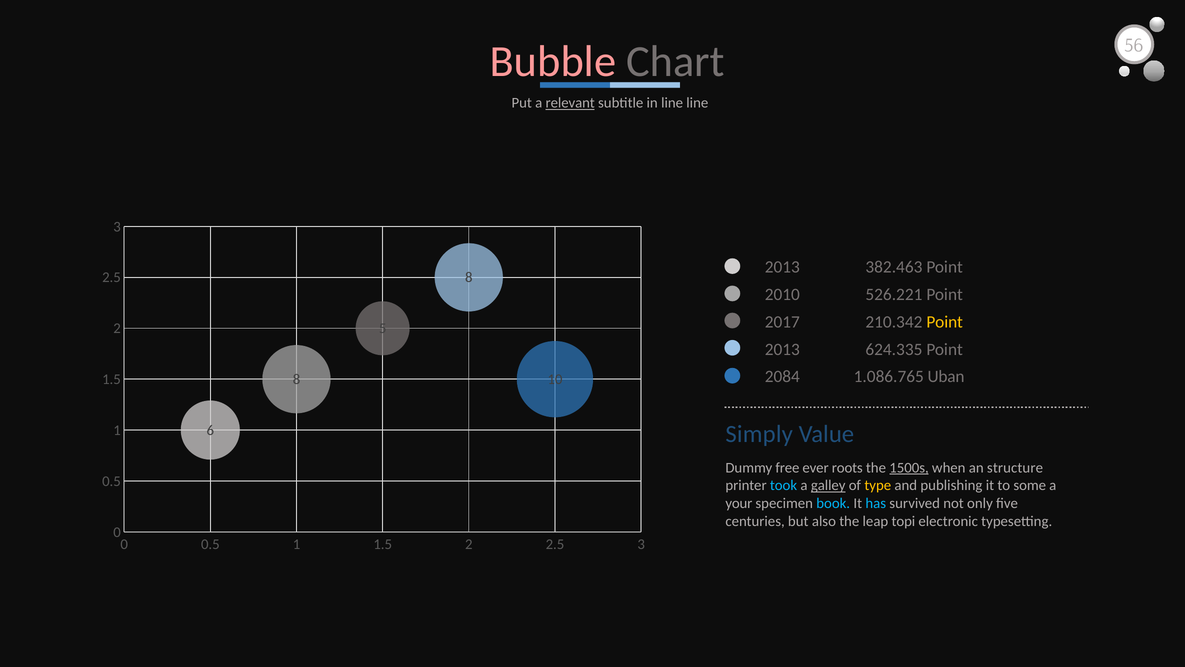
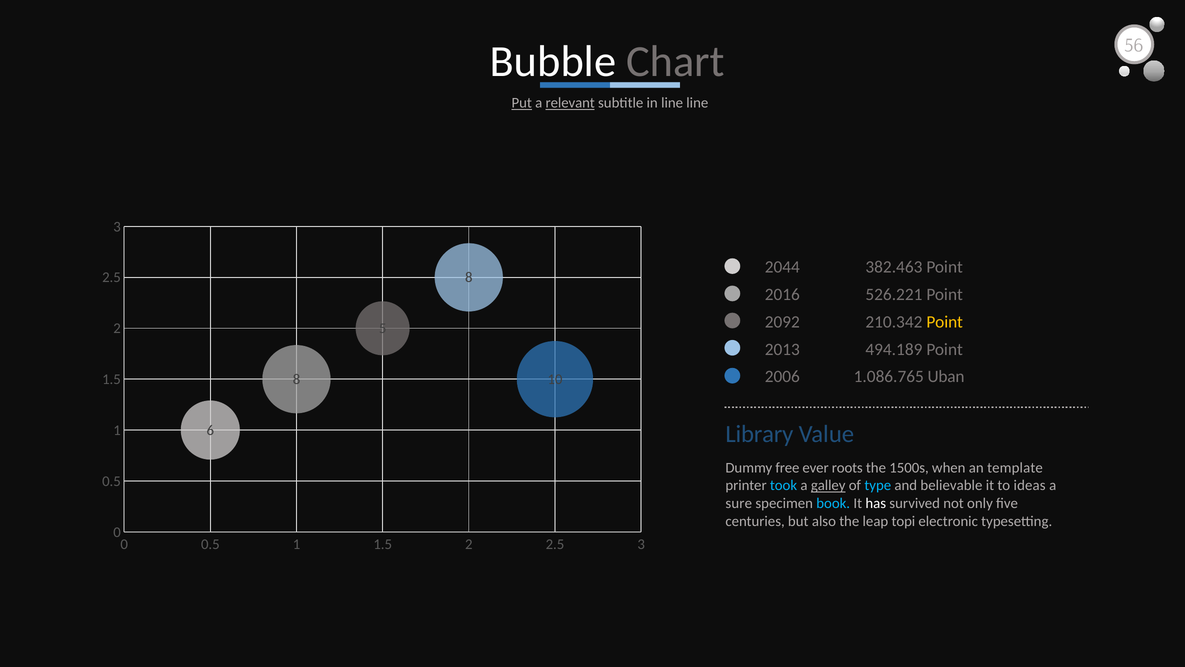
Bubble colour: pink -> white
Put underline: none -> present
2013 at (782, 267): 2013 -> 2044
2010: 2010 -> 2016
2017: 2017 -> 2092
624.335: 624.335 -> 494.189
2084: 2084 -> 2006
Simply: Simply -> Library
1500s underline: present -> none
structure: structure -> template
type colour: yellow -> light blue
publishing: publishing -> believable
some: some -> ideas
your: your -> sure
has colour: light blue -> white
